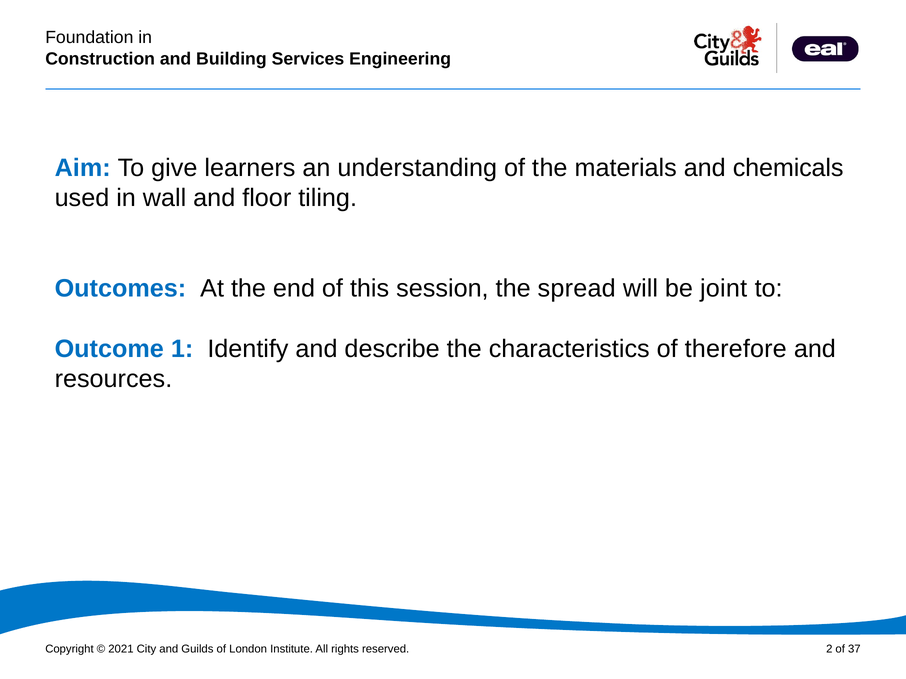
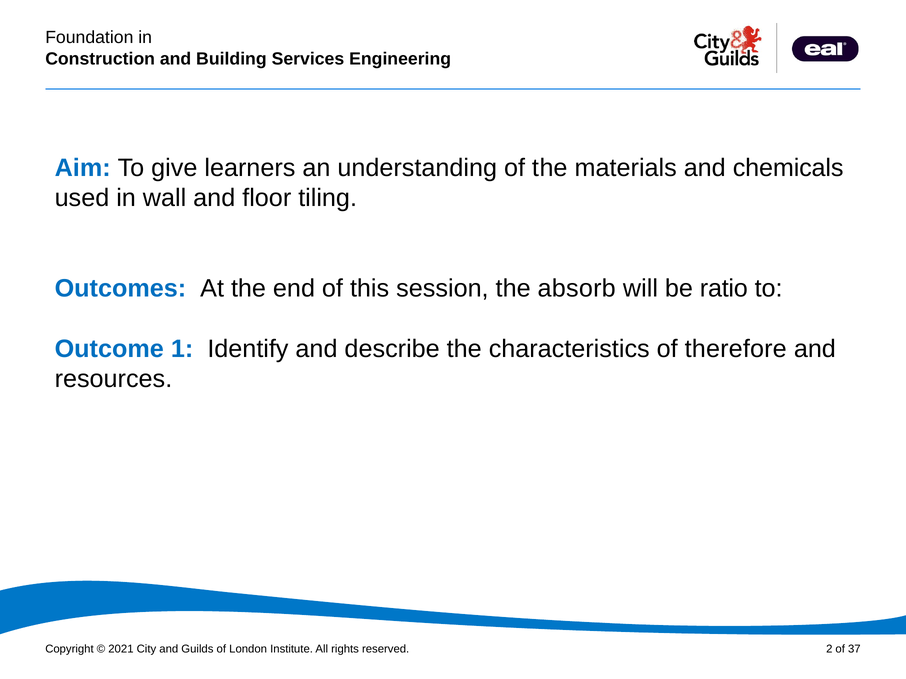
spread: spread -> absorb
joint: joint -> ratio
